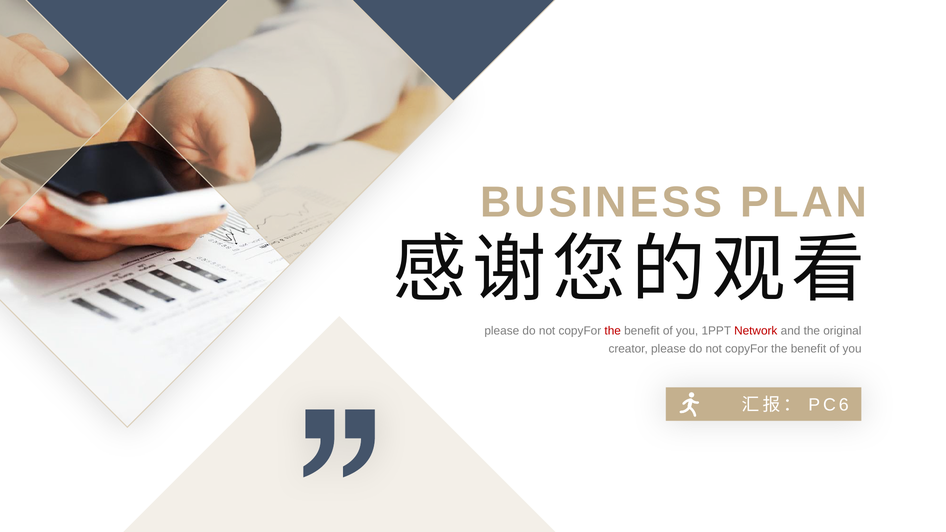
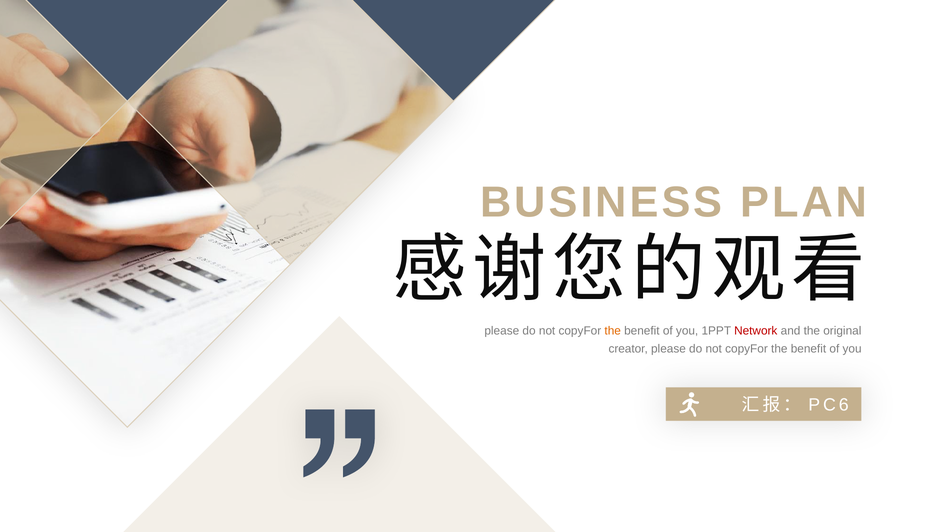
the at (613, 331) colour: red -> orange
